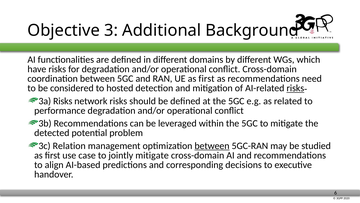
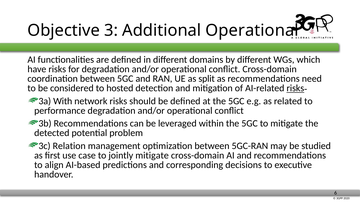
Additional Background: Background -> Operational
UE as first: first -> split
3a Risks: Risks -> With
between at (212, 145) underline: present -> none
